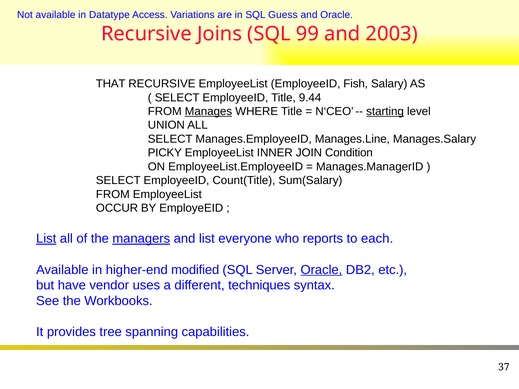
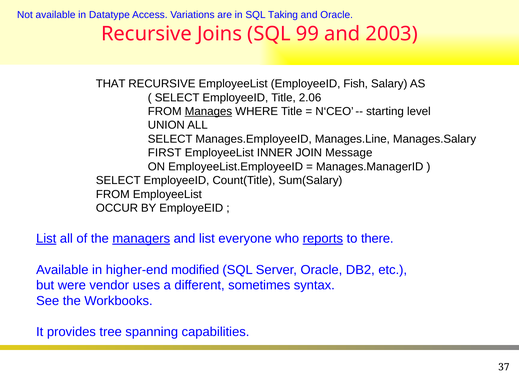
Guess: Guess -> Taking
9.44: 9.44 -> 2.06
starting underline: present -> none
PICKY: PICKY -> FIRST
Condition: Condition -> Message
reports underline: none -> present
each: each -> there
Oracle at (321, 270) underline: present -> none
have: have -> were
techniques: techniques -> sometimes
